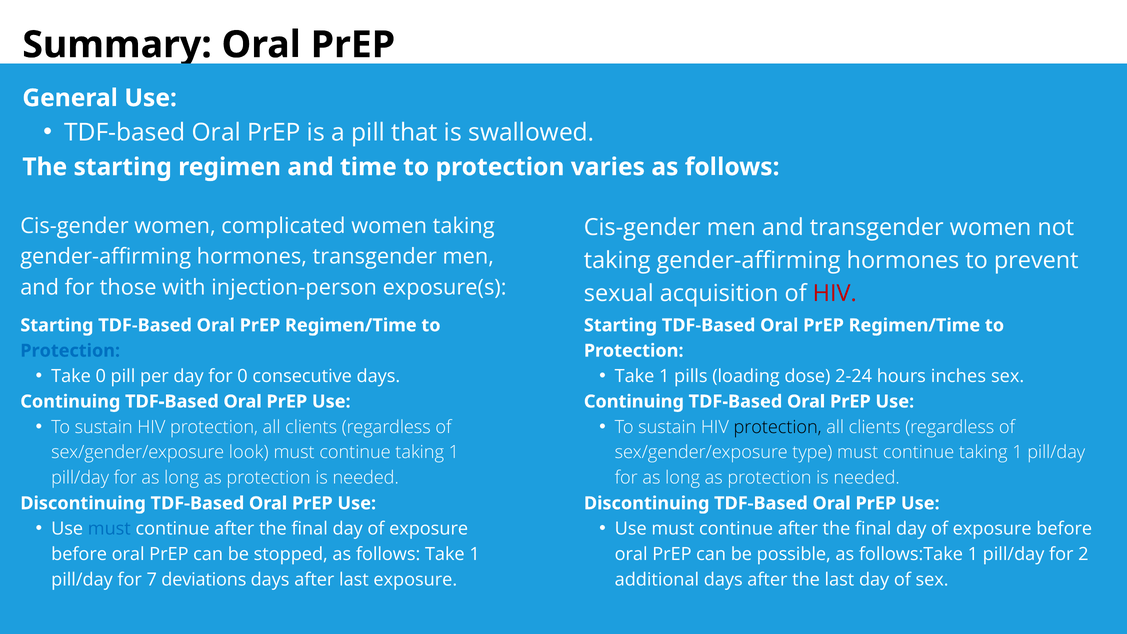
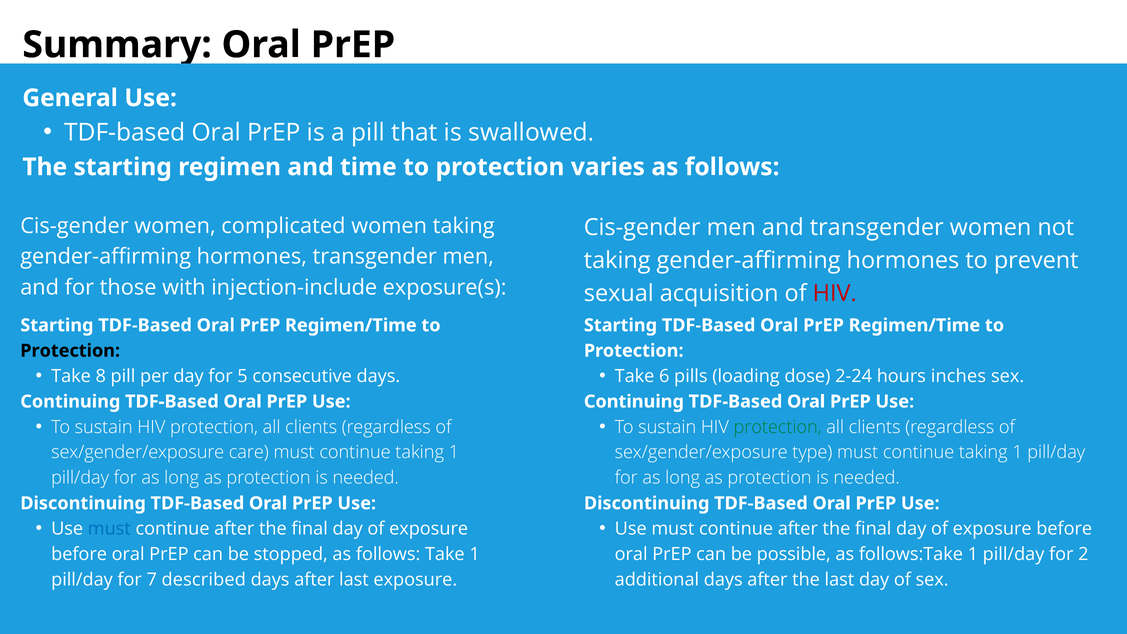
injection-person: injection-person -> injection-include
Protection at (70, 351) colour: blue -> black
Take 0: 0 -> 8
for 0: 0 -> 5
1 at (664, 376): 1 -> 6
protection at (778, 427) colour: black -> green
look: look -> care
deviations: deviations -> described
